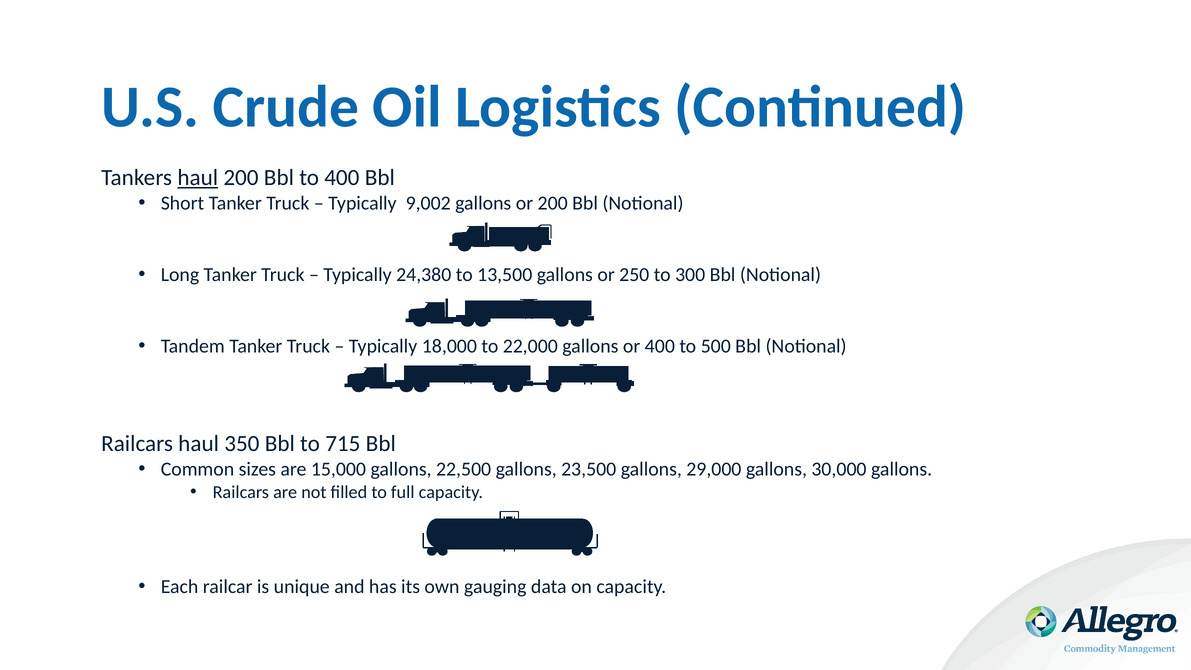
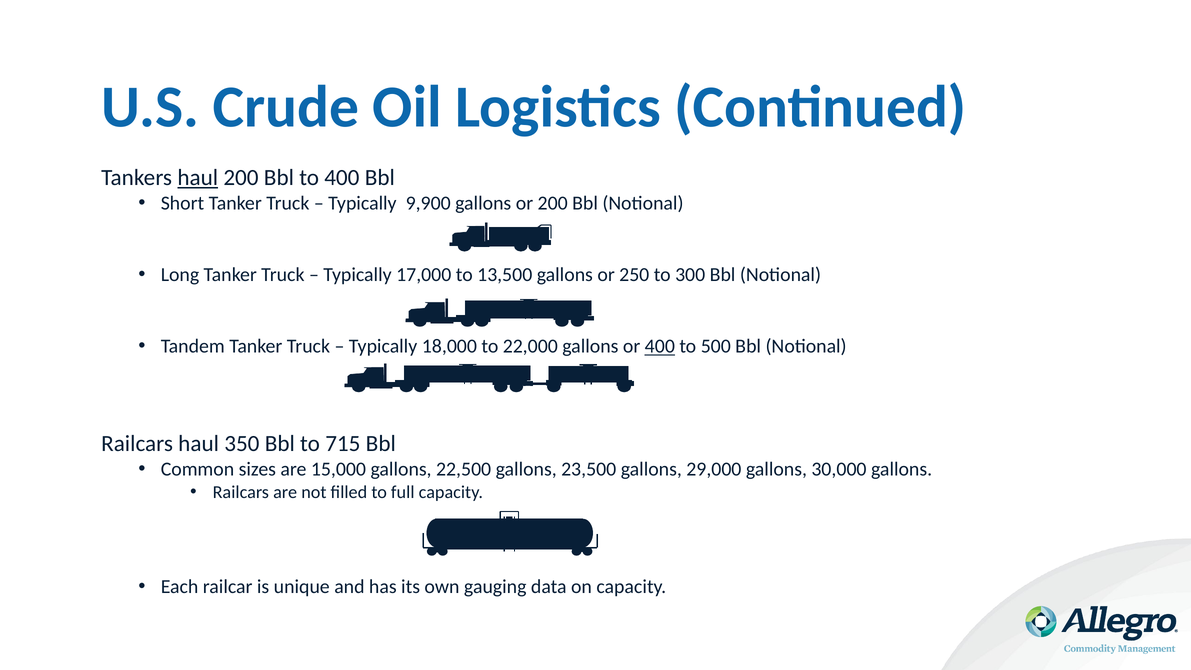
9,002: 9,002 -> 9,900
24,380: 24,380 -> 17,000
400 at (660, 346) underline: none -> present
